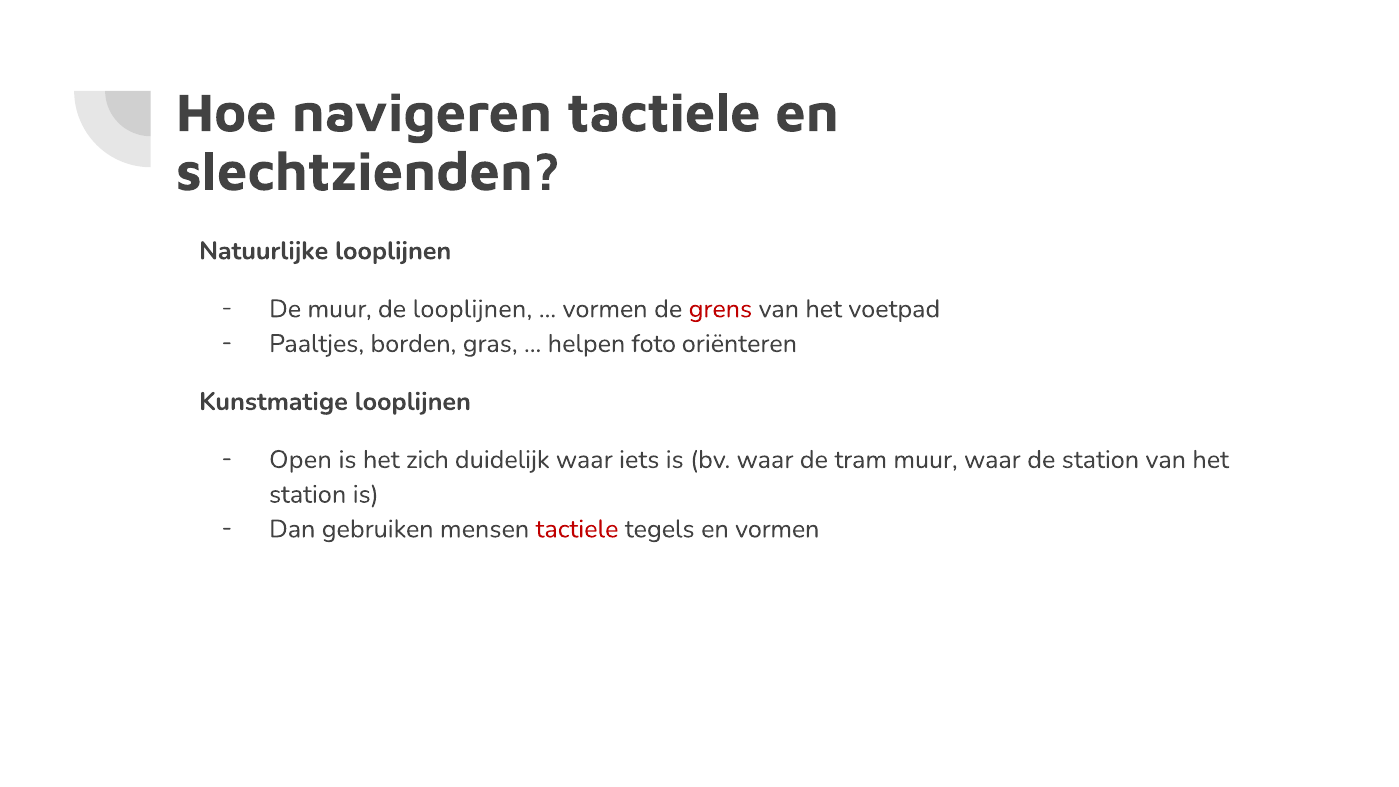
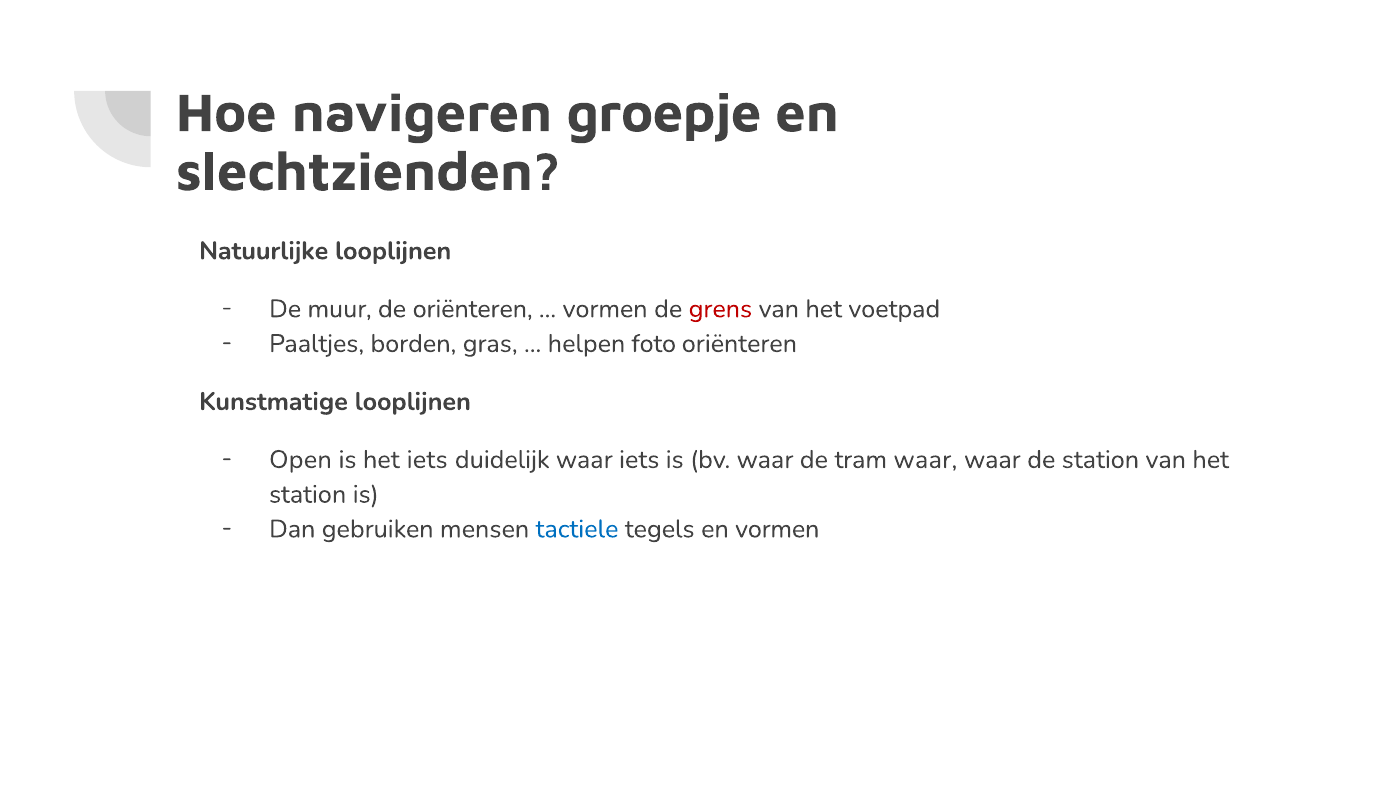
navigeren tactiele: tactiele -> groepje
de looplijnen: looplijnen -> oriënteren
het zich: zich -> iets
tram muur: muur -> waar
tactiele at (577, 529) colour: red -> blue
